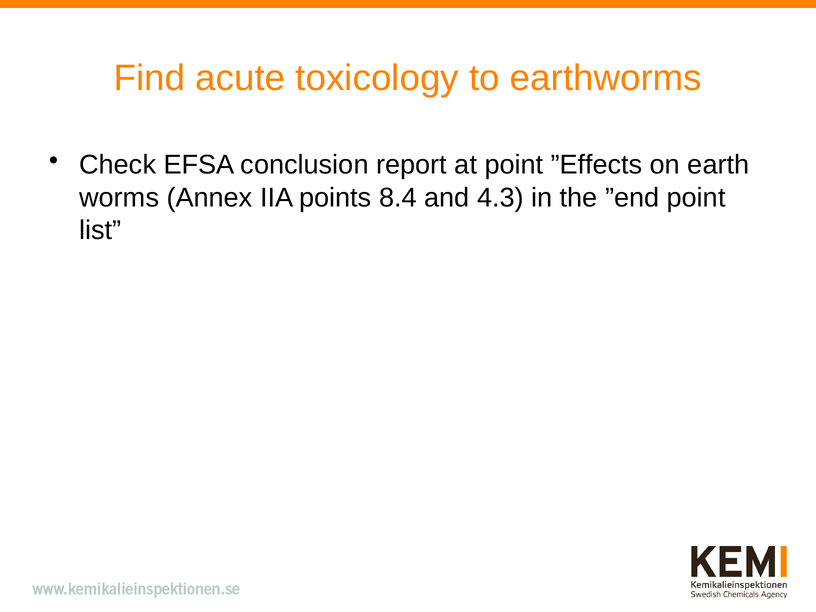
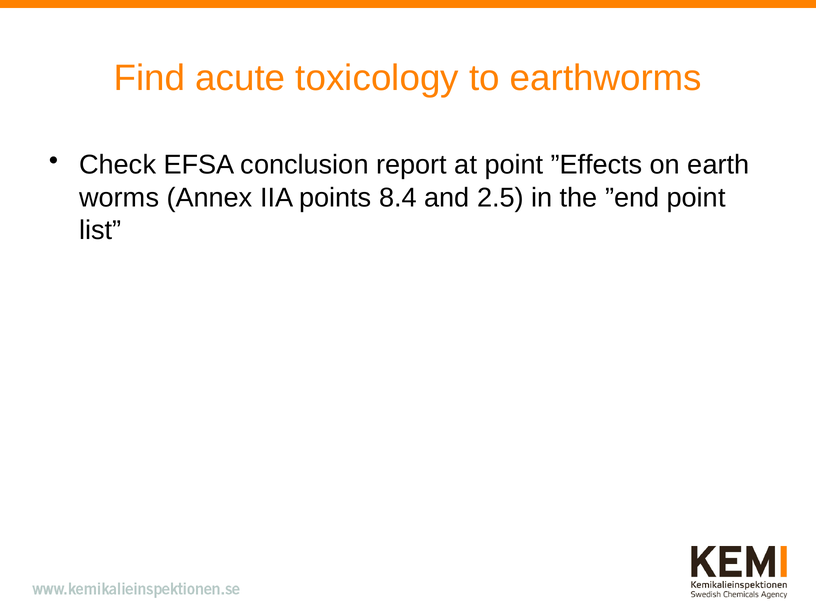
4.3: 4.3 -> 2.5
